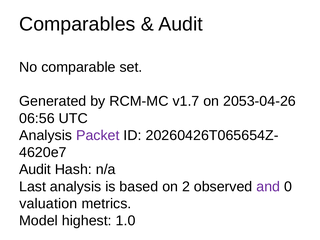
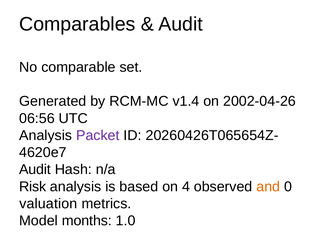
v1.7: v1.7 -> v1.4
2053-04-26: 2053-04-26 -> 2002-04-26
Last: Last -> Risk
2: 2 -> 4
and colour: purple -> orange
highest: highest -> months
